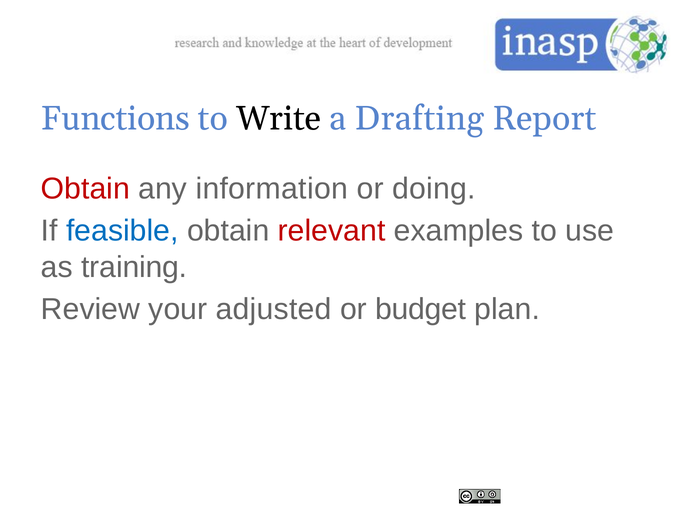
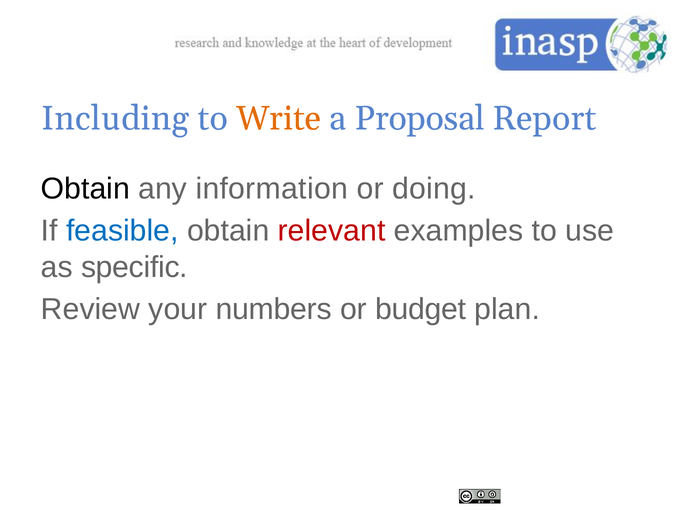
Functions: Functions -> Including
Write colour: black -> orange
Drafting: Drafting -> Proposal
Obtain at (86, 189) colour: red -> black
training: training -> specific
adjusted: adjusted -> numbers
